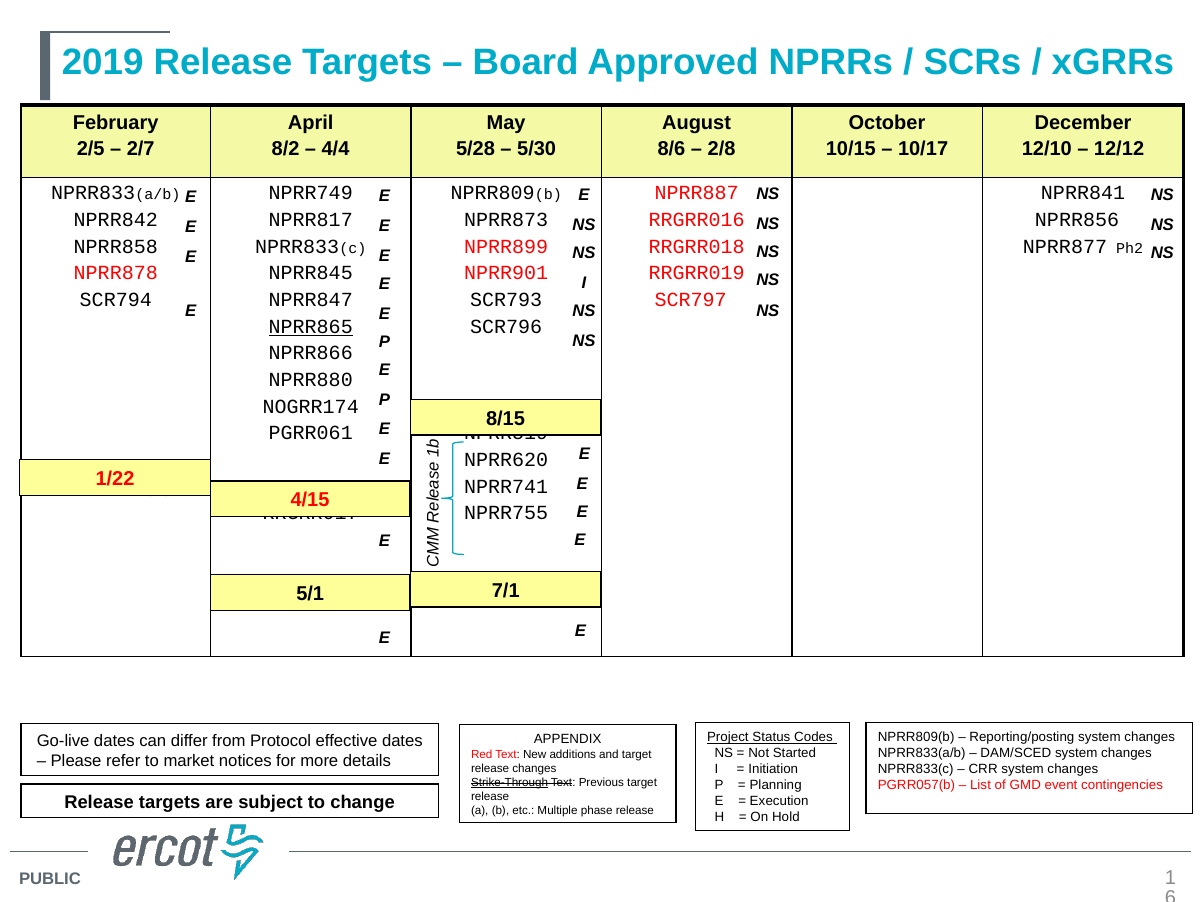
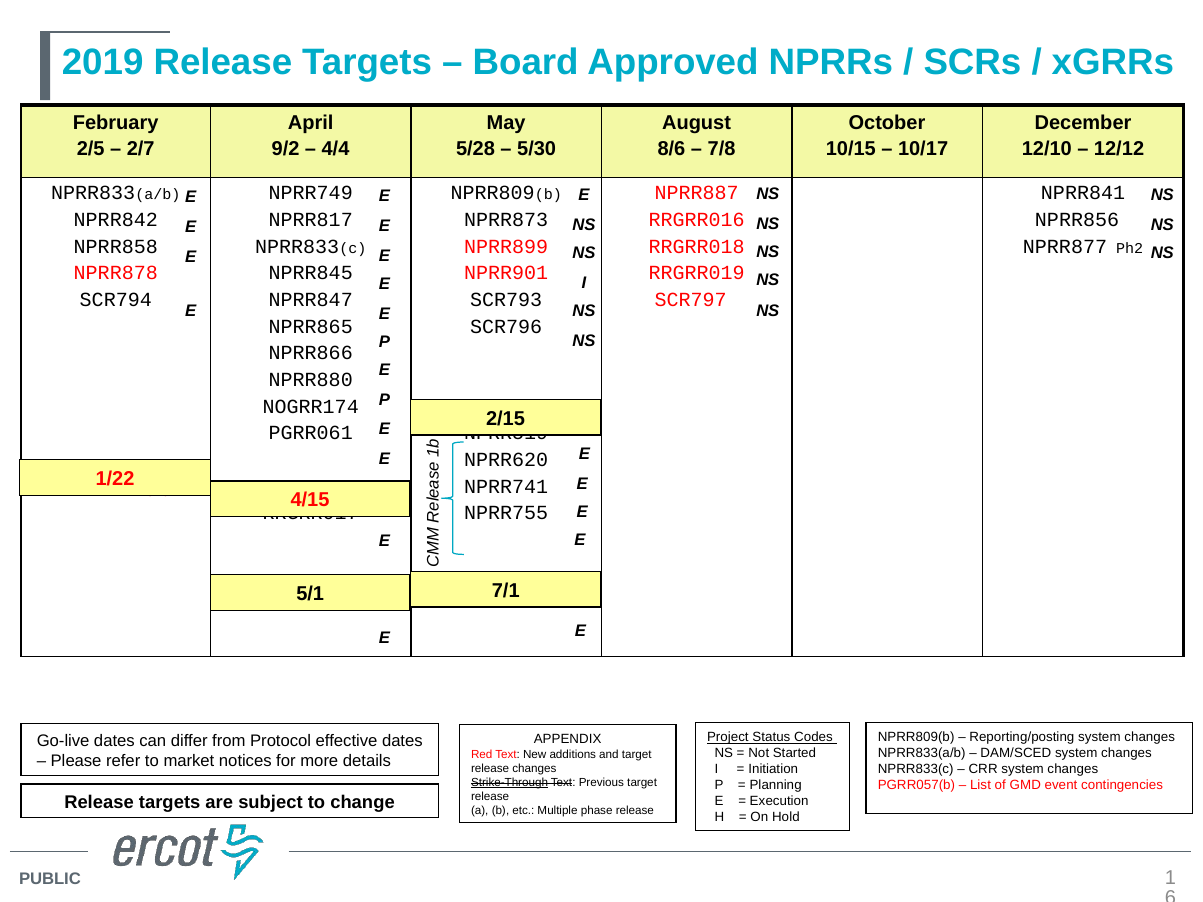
8/2: 8/2 -> 9/2
2/8: 2/8 -> 7/8
NPRR865 underline: present -> none
8/15: 8/15 -> 2/15
